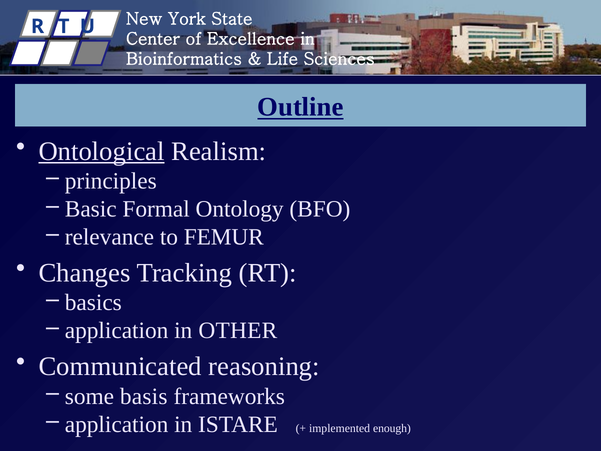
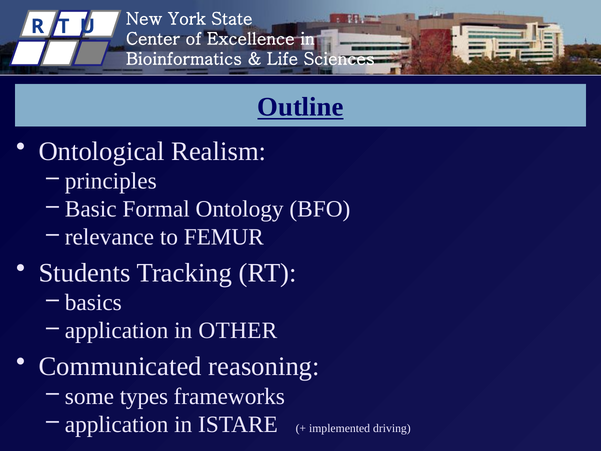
Ontological underline: present -> none
Changes: Changes -> Students
basis: basis -> types
enough: enough -> driving
